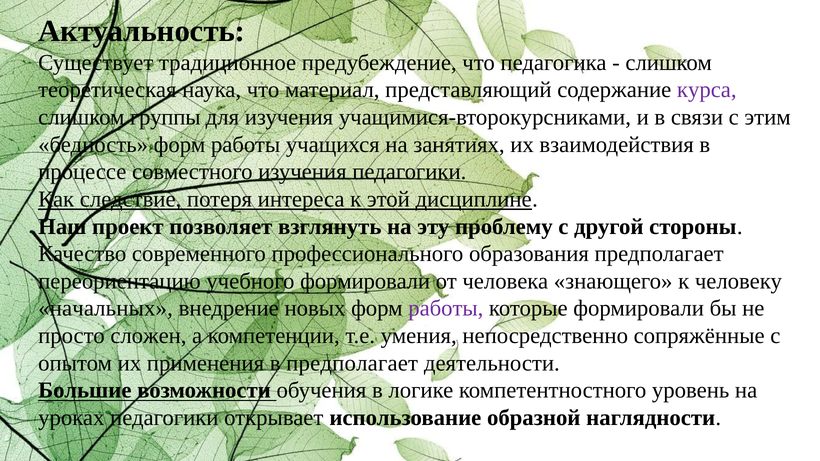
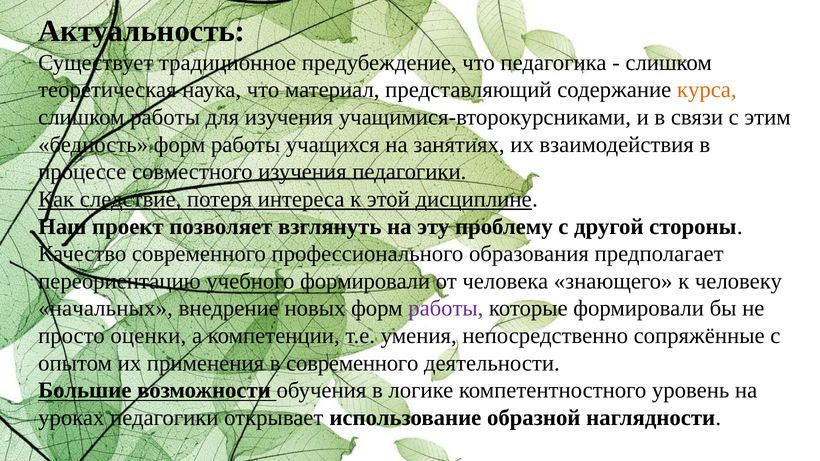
курса colour: purple -> orange
слишком группы: группы -> работы
сложен: сложен -> оценки
в предполагает: предполагает -> современного
